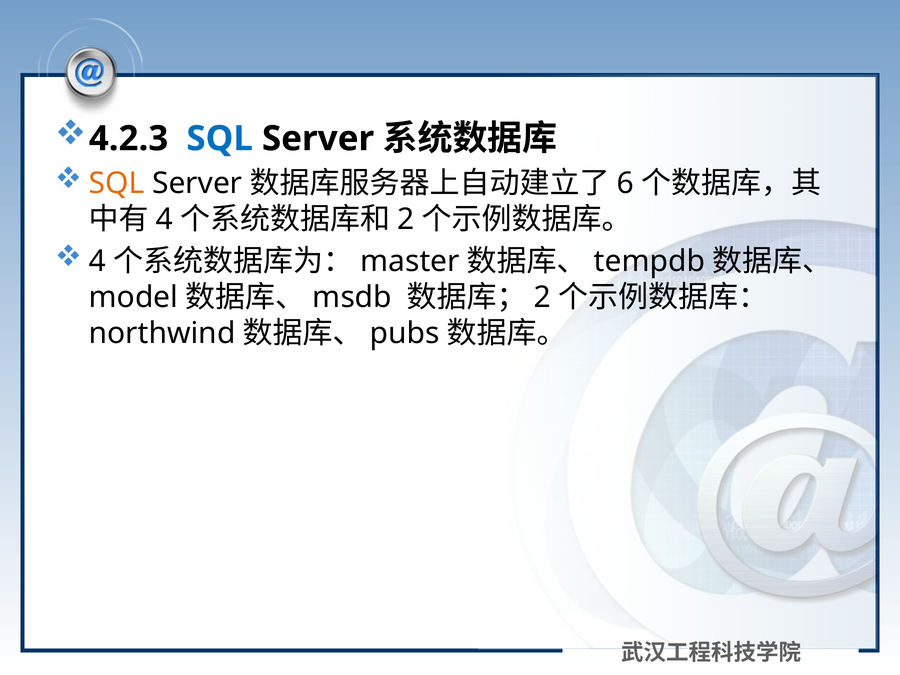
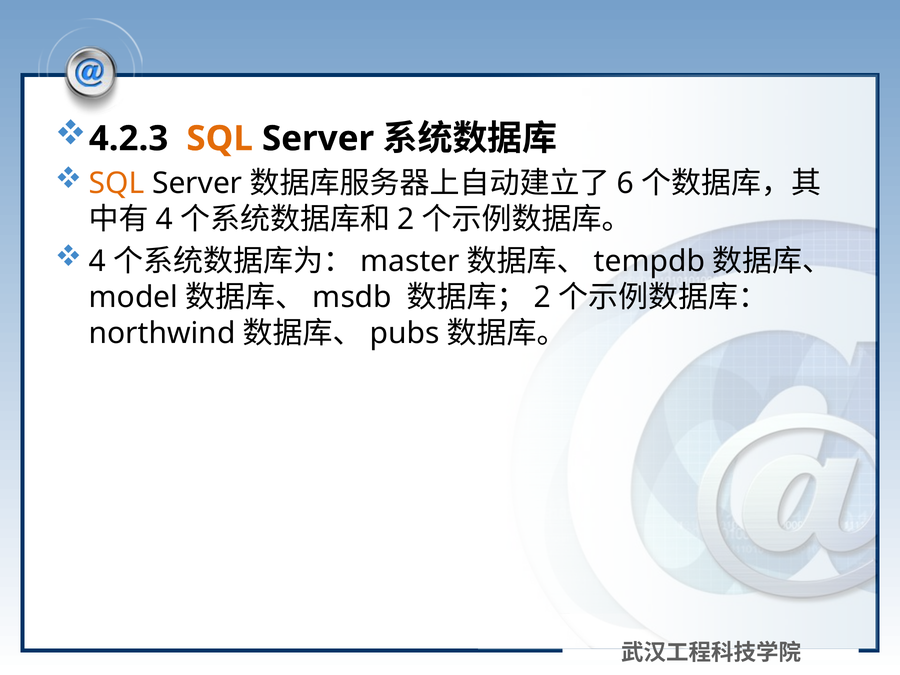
SQL at (220, 139) colour: blue -> orange
